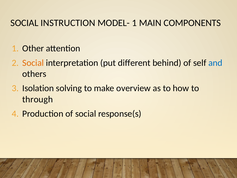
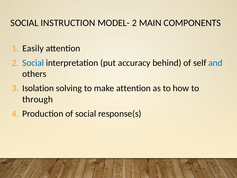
MODEL- 1: 1 -> 2
Other: Other -> Easily
Social at (33, 63) colour: orange -> blue
different: different -> accuracy
make overview: overview -> attention
